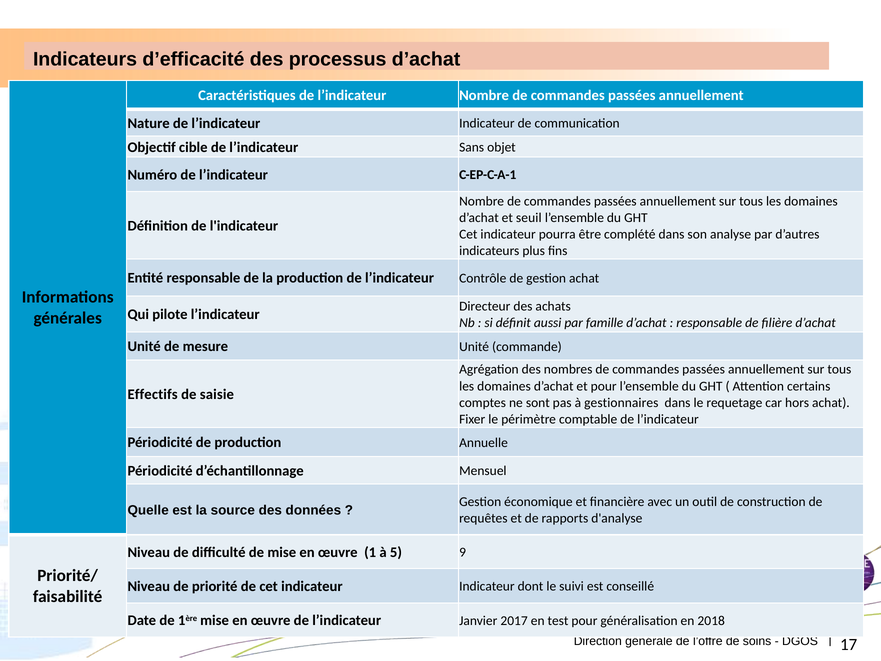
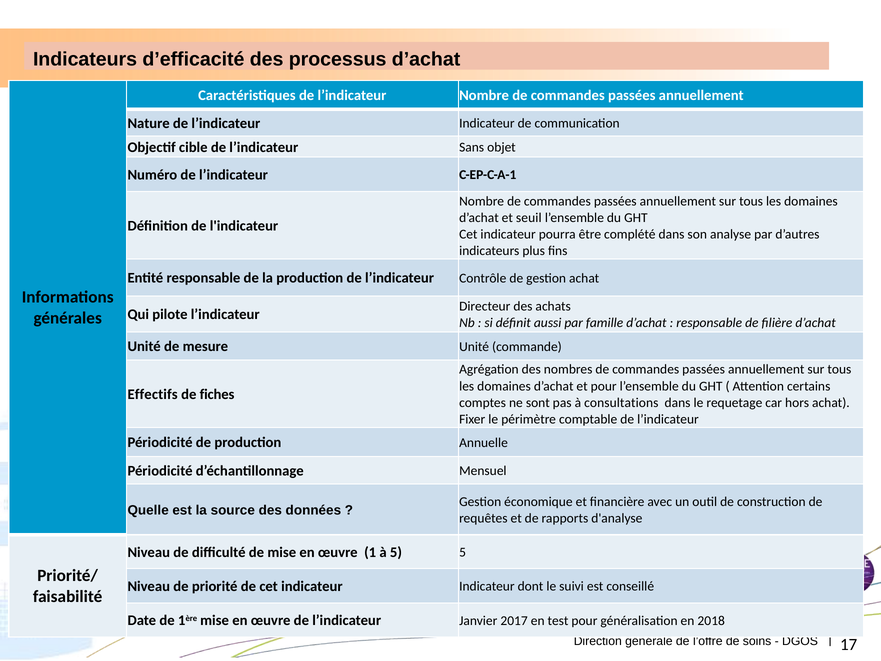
saisie: saisie -> fiches
gestionnaires: gestionnaires -> consultations
5 9: 9 -> 5
